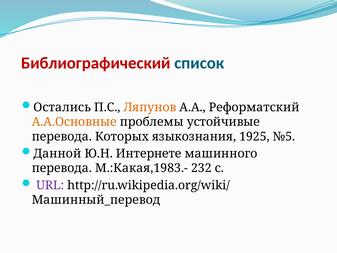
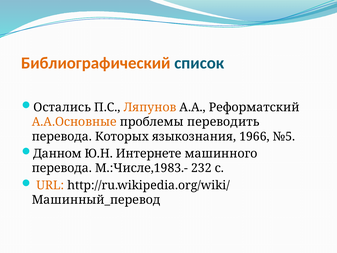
Библиографический colour: red -> orange
устойчивые: устойчивые -> переводить
1925: 1925 -> 1966
Данной: Данной -> Данном
М.:Какая,1983.-: М.:Какая,1983.- -> М.:Числе,1983.-
URL colour: purple -> orange
